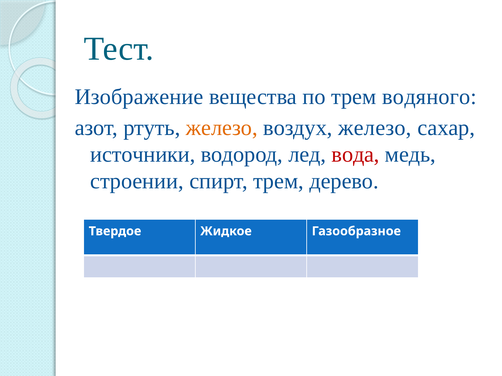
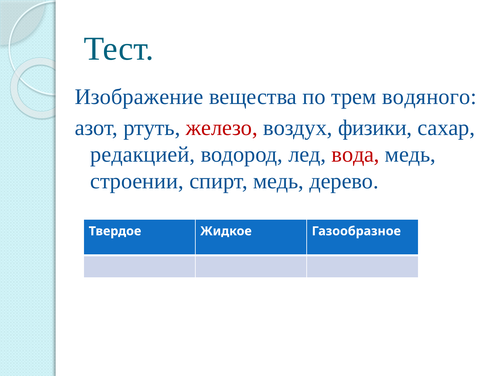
железо at (222, 128) colour: orange -> red
воздух железо: железо -> физики
источники: источники -> редакцией
спирт трем: трем -> медь
